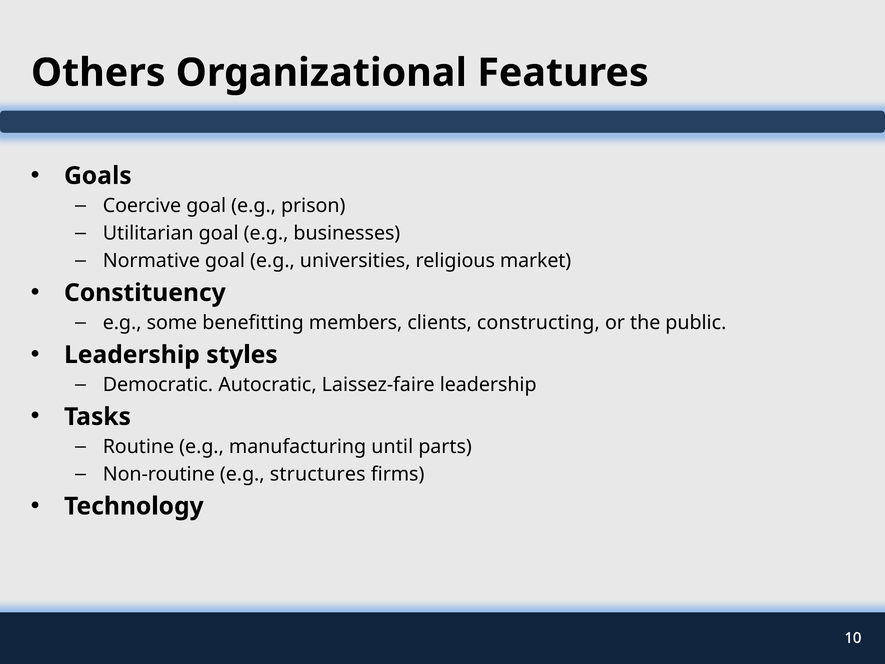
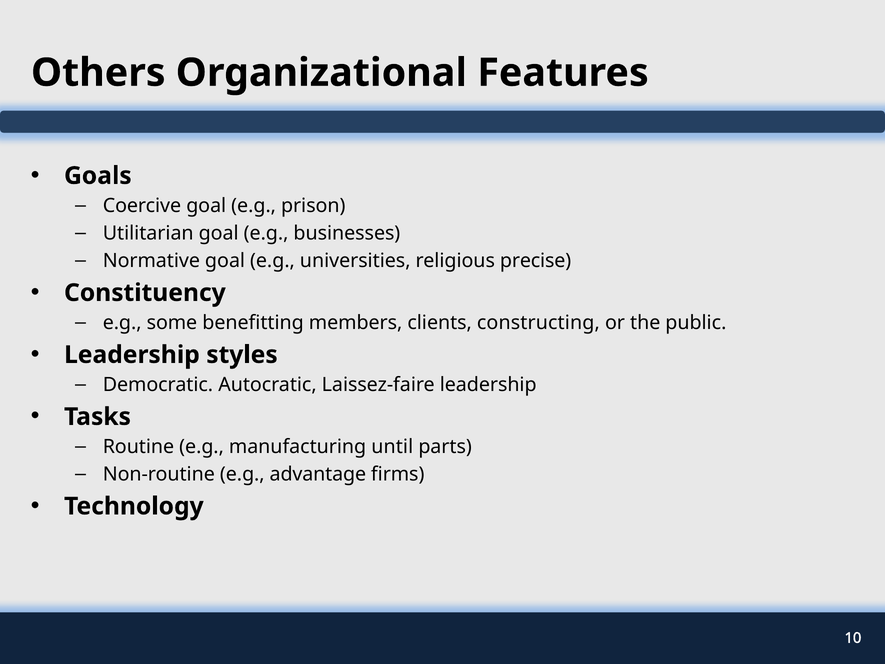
market: market -> precise
structures: structures -> advantage
